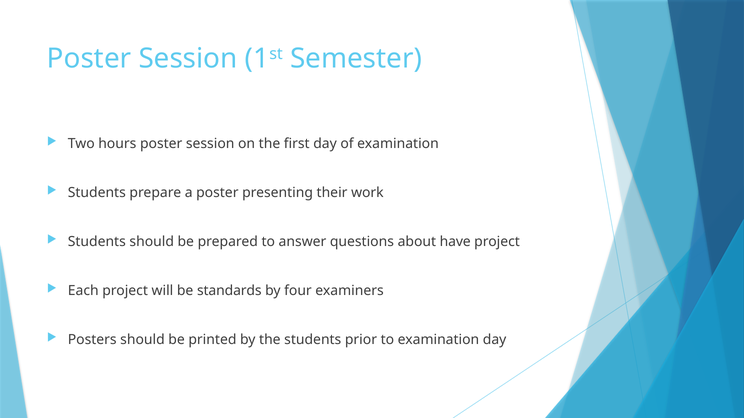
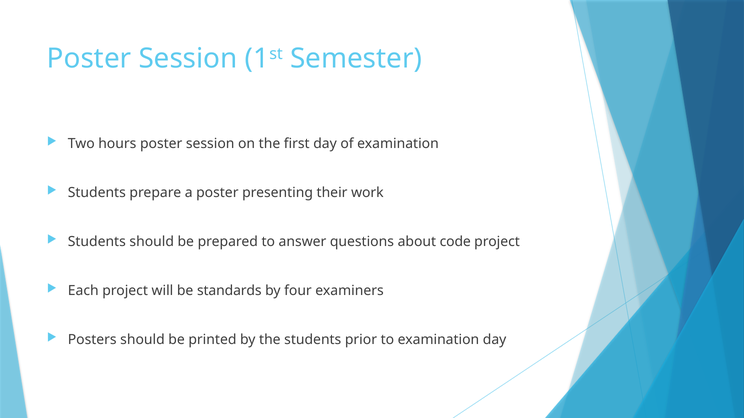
have: have -> code
